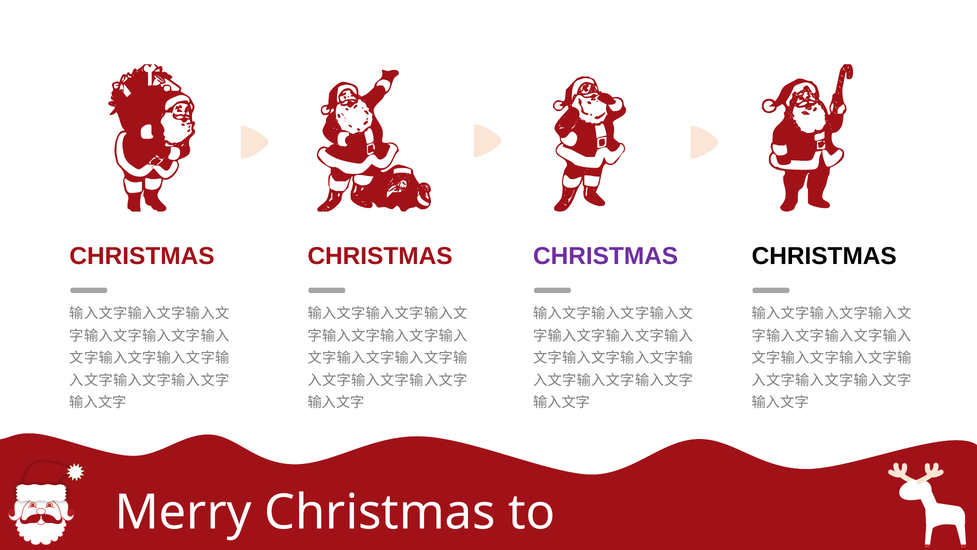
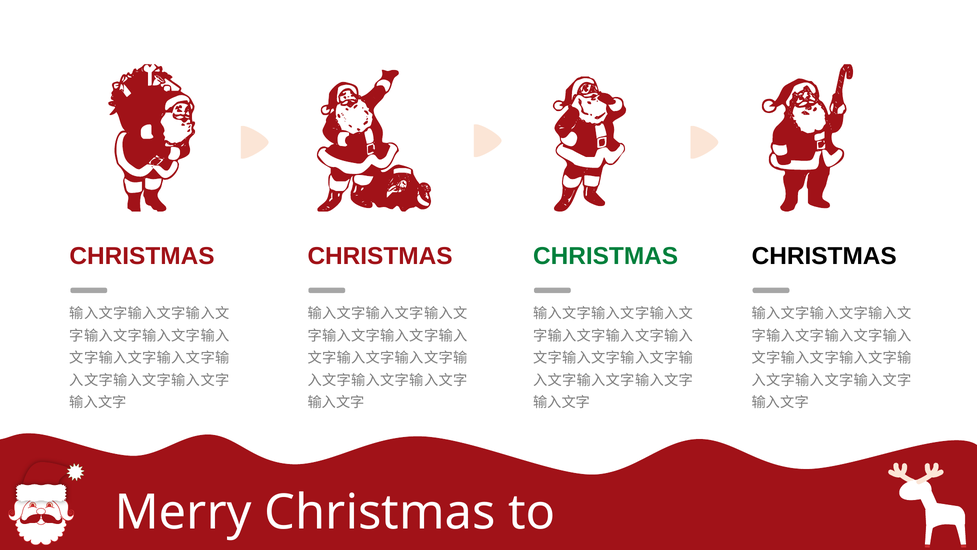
CHRISTMAS at (606, 256) colour: purple -> green
